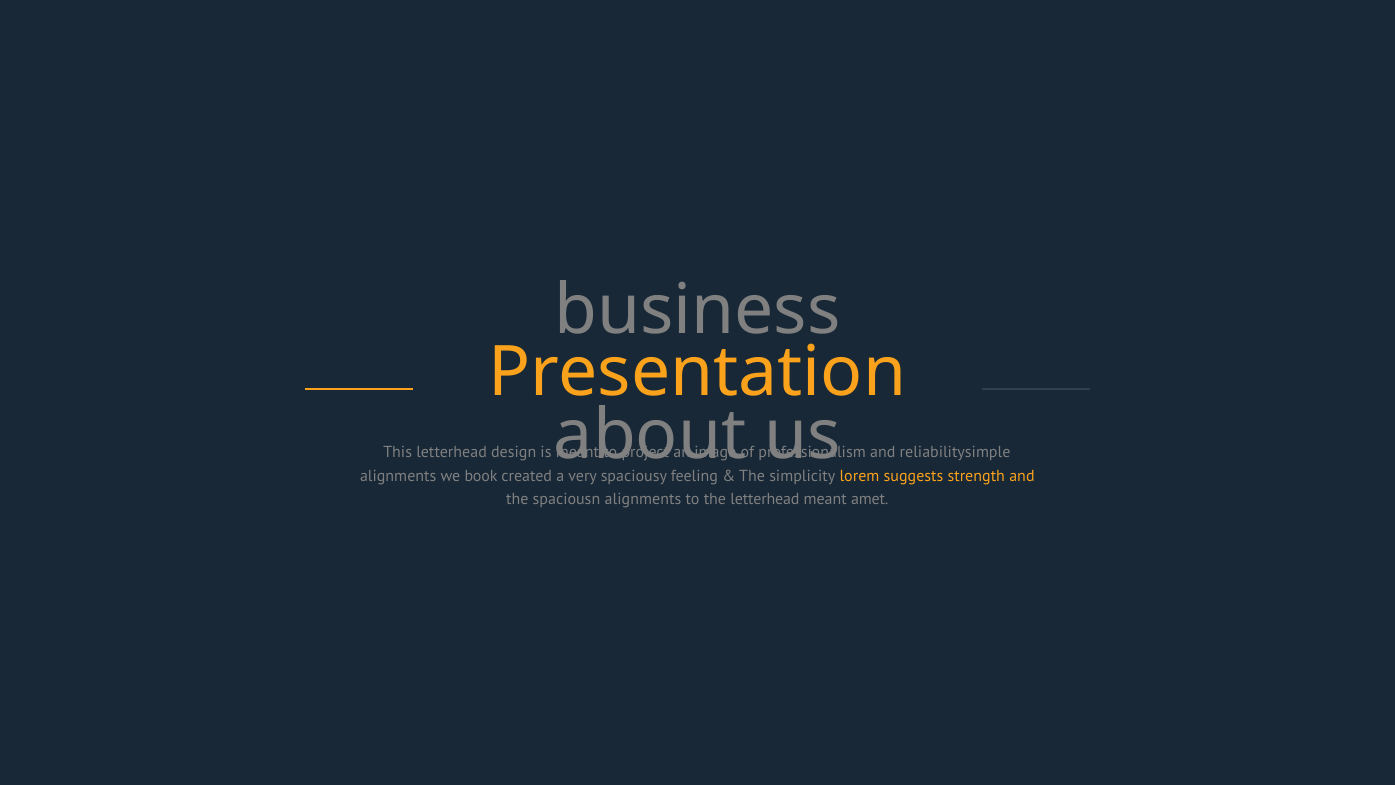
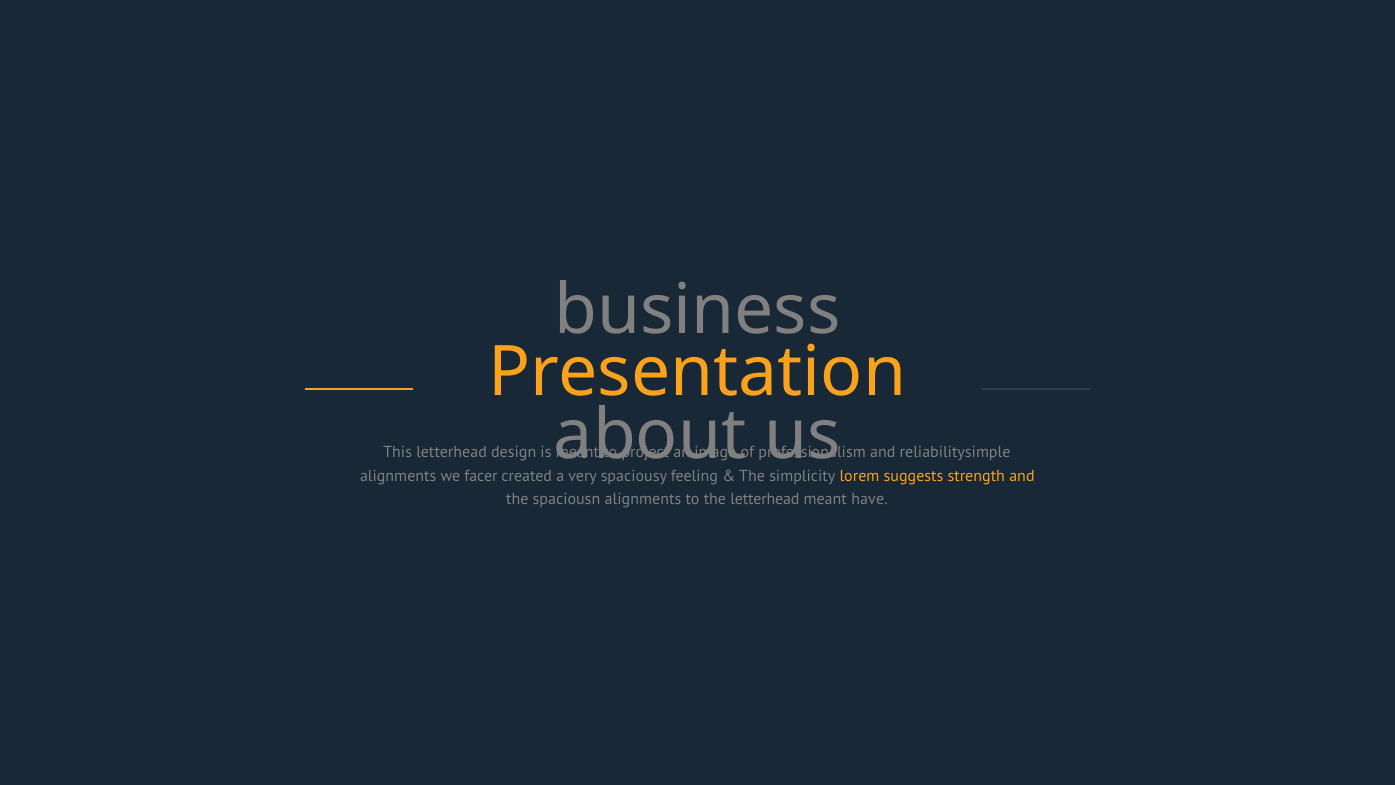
book: book -> facer
amet: amet -> have
